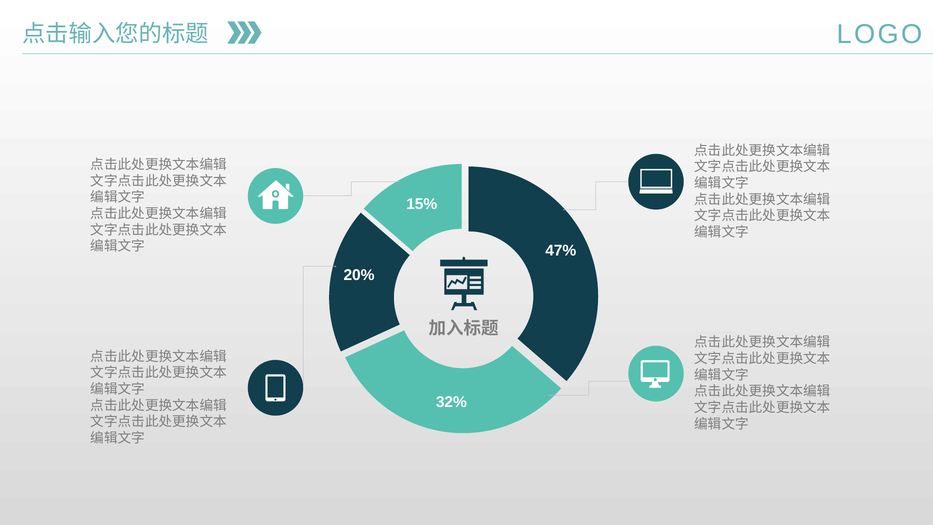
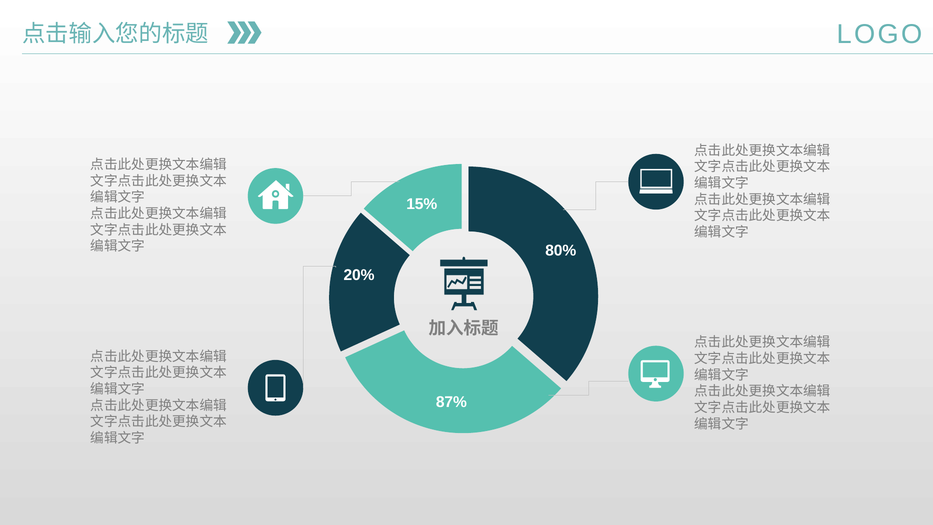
47%: 47% -> 80%
32%: 32% -> 87%
